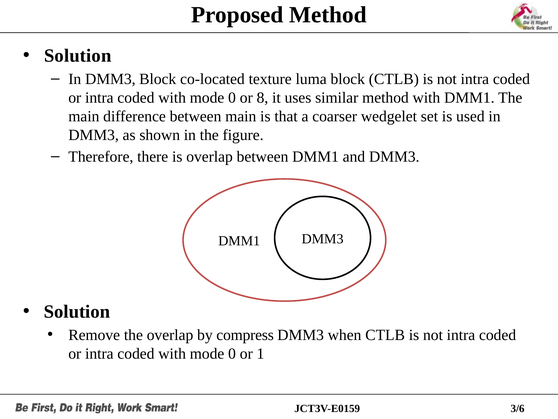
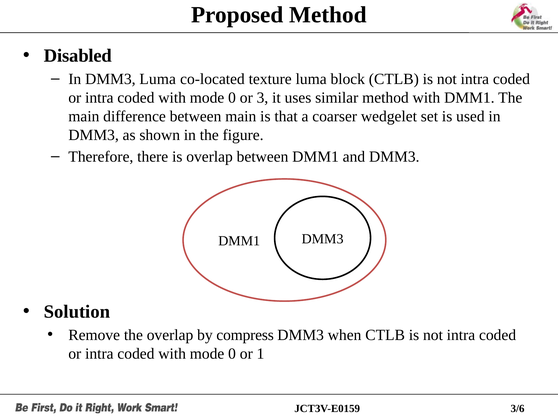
Solution at (78, 56): Solution -> Disabled
DMM3 Block: Block -> Luma
8: 8 -> 3
